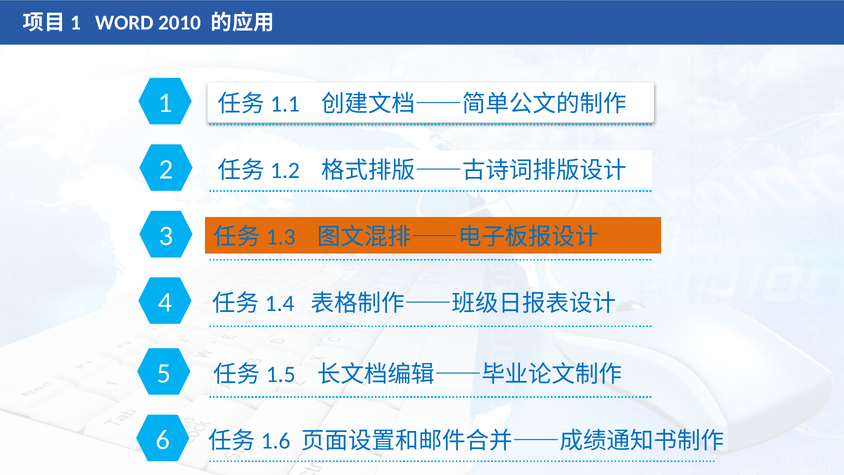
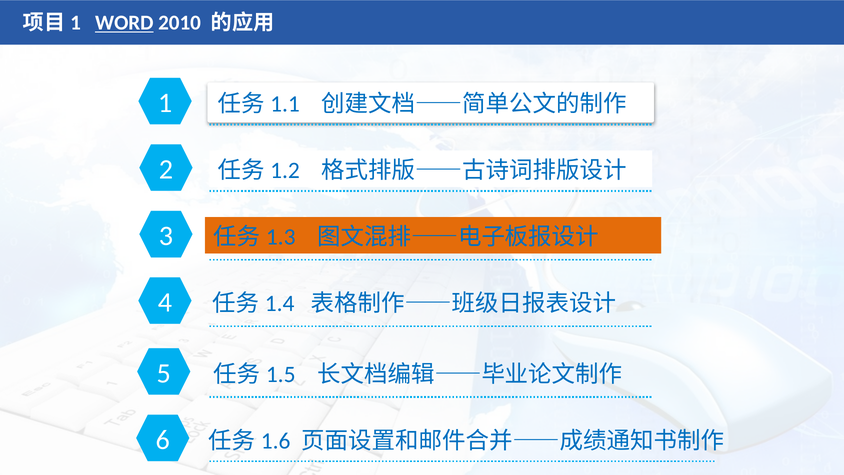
WORD underline: none -> present
